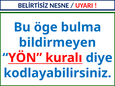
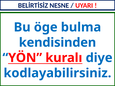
bildirmeyen: bildirmeyen -> kendisinden
